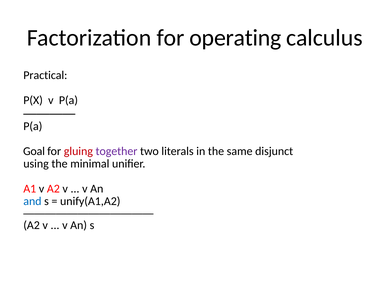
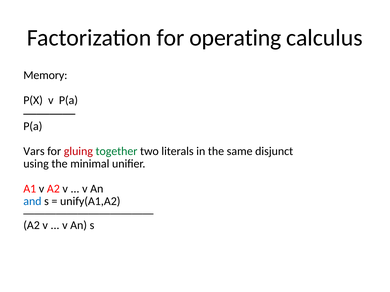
Practical: Practical -> Memory
Goal: Goal -> Vars
together colour: purple -> green
